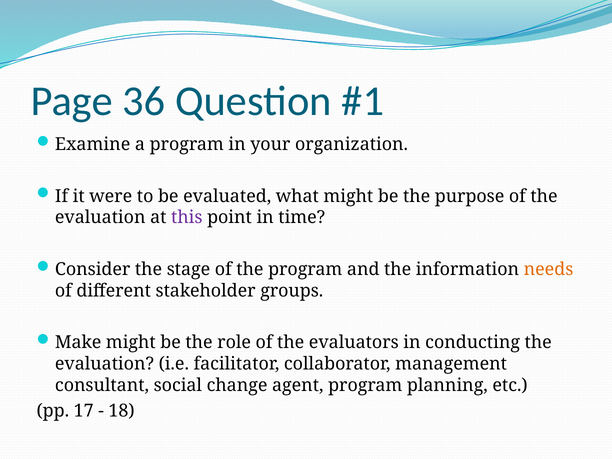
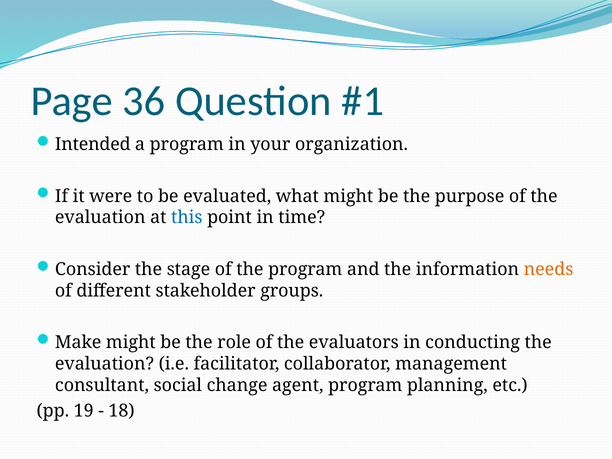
Examine: Examine -> Intended
this colour: purple -> blue
17: 17 -> 19
